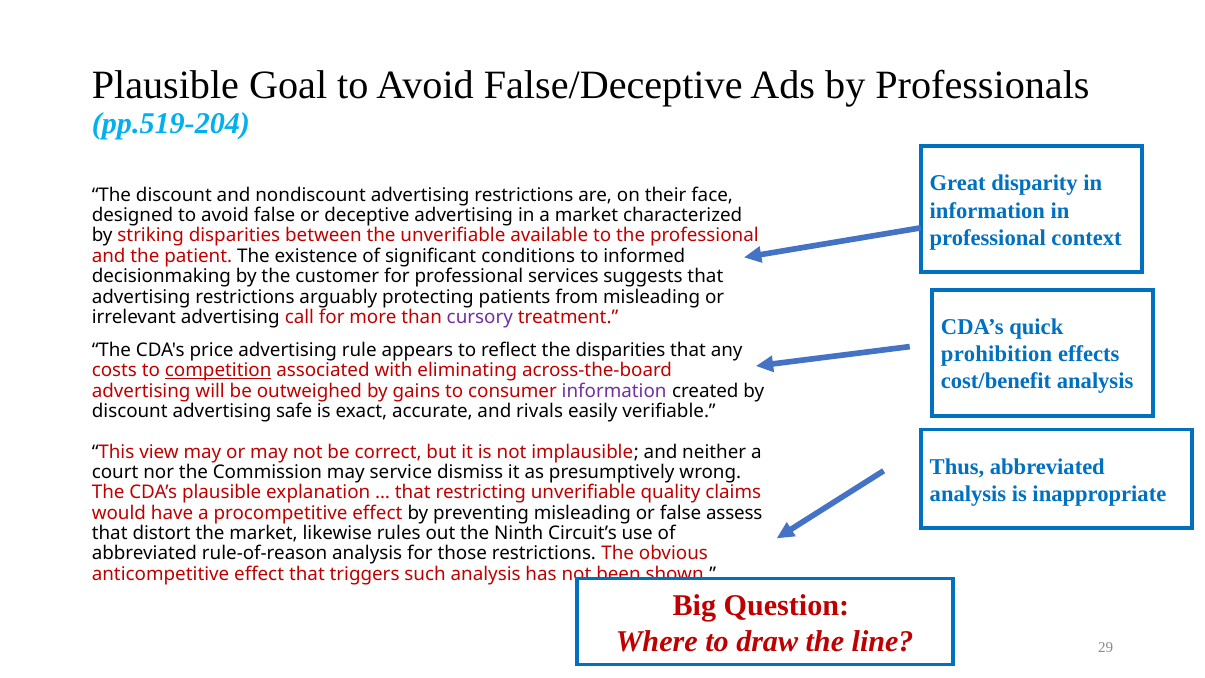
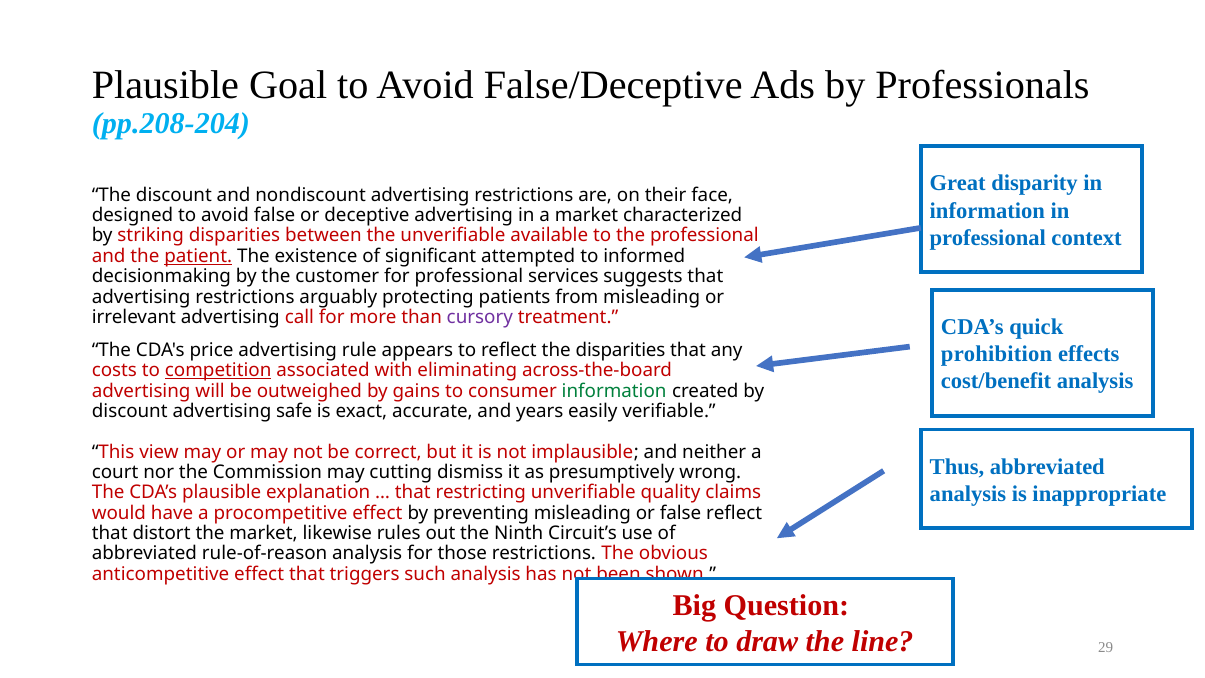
pp.519-204: pp.519-204 -> pp.208-204
patient underline: none -> present
conditions: conditions -> attempted
information at (614, 391) colour: purple -> green
rivals: rivals -> years
service: service -> cutting
false assess: assess -> reflect
